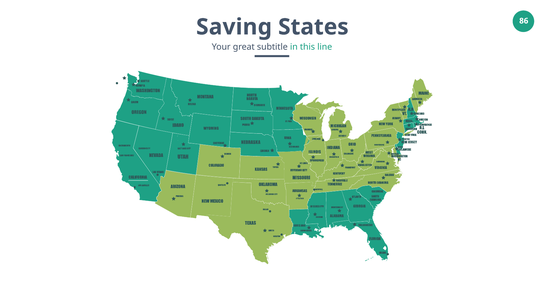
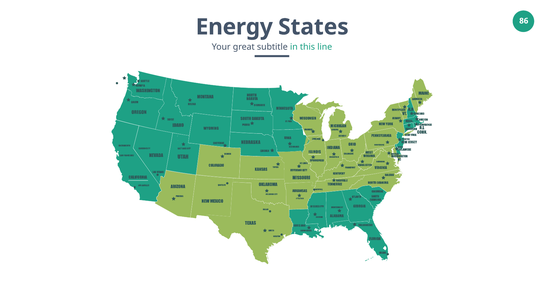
Saving: Saving -> Energy
